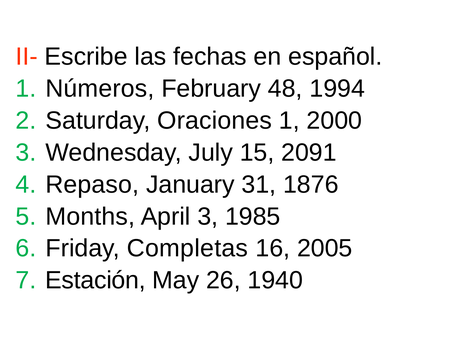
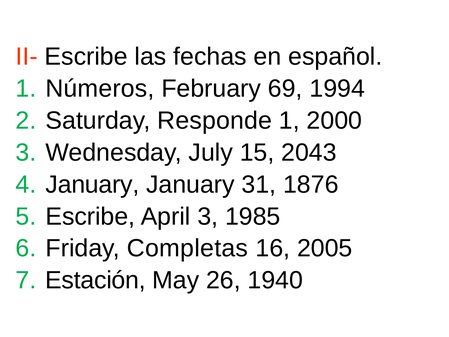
48: 48 -> 69
Oraciones: Oraciones -> Responde
2091: 2091 -> 2043
Repaso at (92, 184): Repaso -> January
Months at (90, 216): Months -> Escribe
